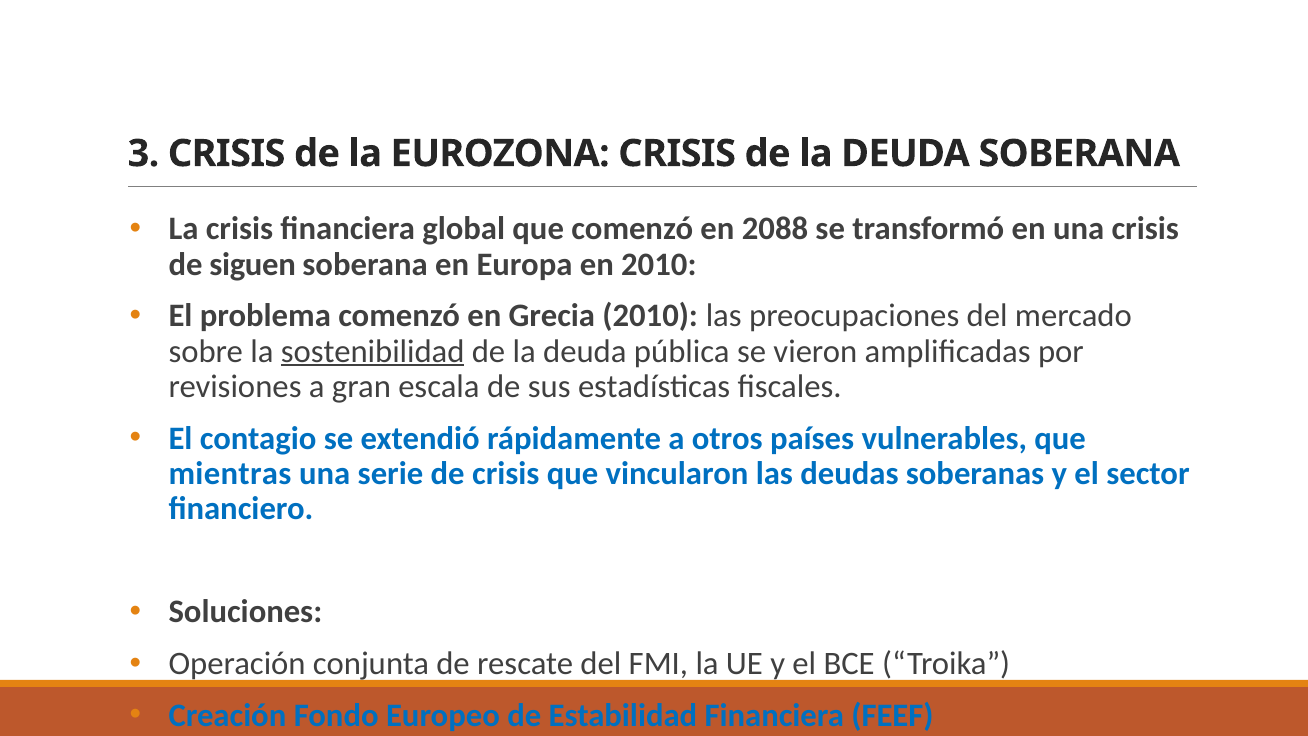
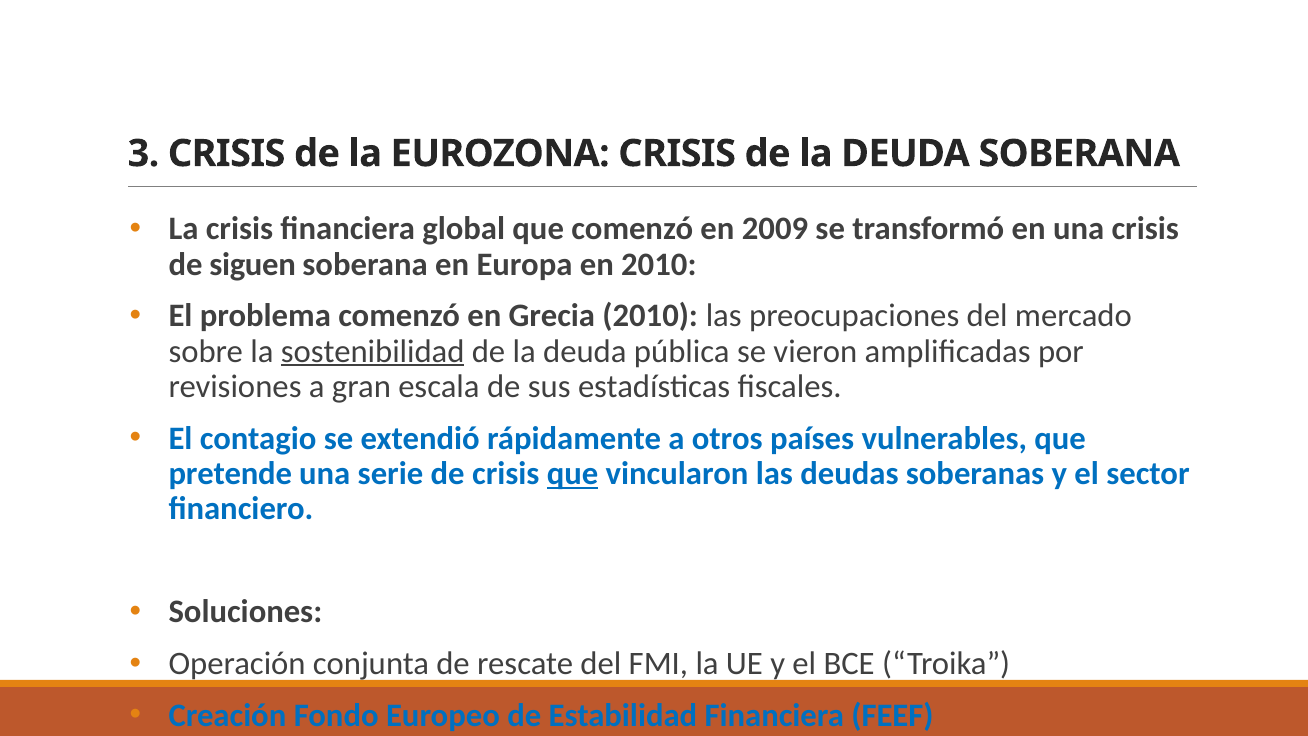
2088: 2088 -> 2009
mientras: mientras -> pretende
que at (573, 473) underline: none -> present
